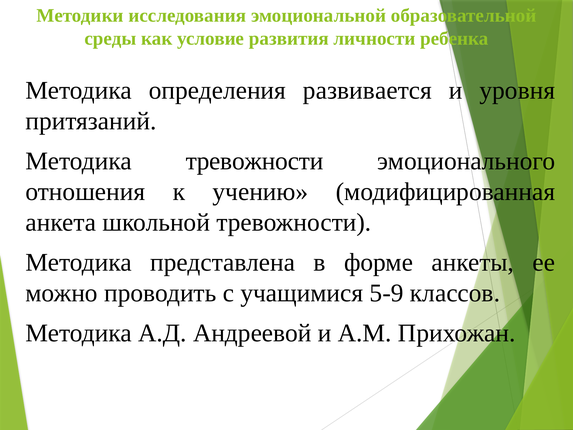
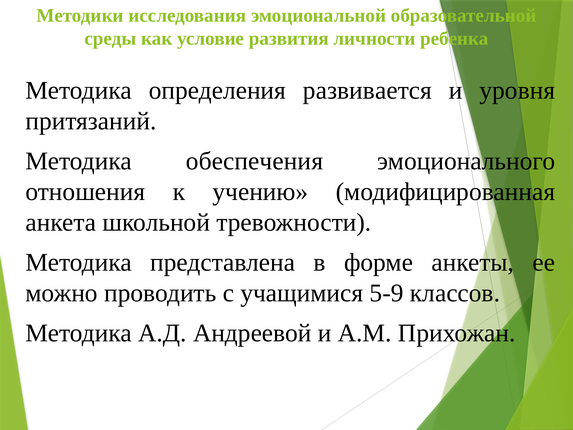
Методика тревожности: тревожности -> обеспечения
